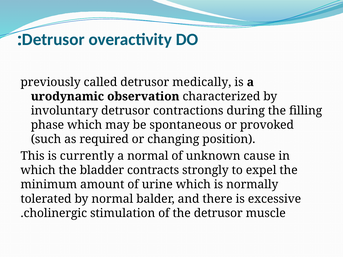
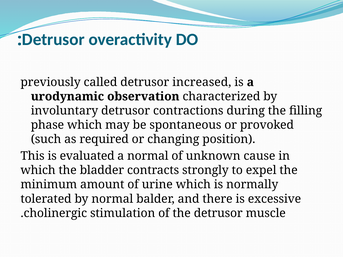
medically: medically -> increased
currently: currently -> evaluated
